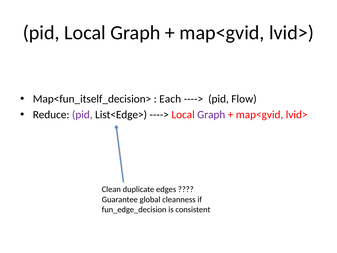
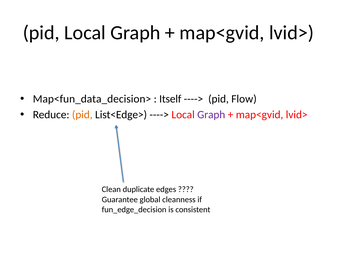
Map<fun_itself_decision>: Map<fun_itself_decision> -> Map<fun_data_decision>
Each: Each -> Itself
pid at (82, 115) colour: purple -> orange
